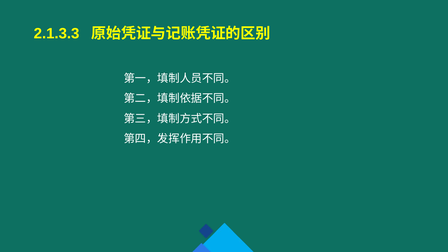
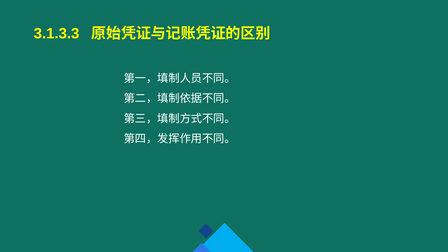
2.1.3.3: 2.1.3.3 -> 3.1.3.3
